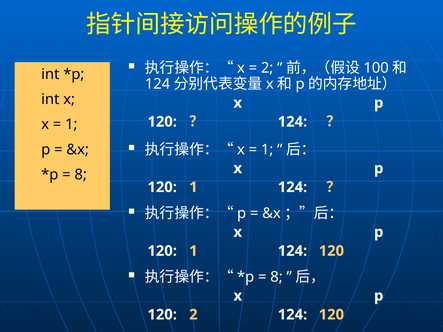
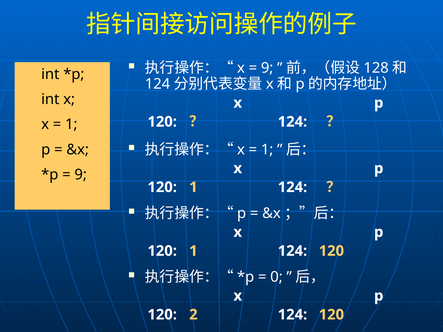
2 at (267, 68): 2 -> 9
100: 100 -> 128
8 at (81, 175): 8 -> 9
8 at (277, 277): 8 -> 0
